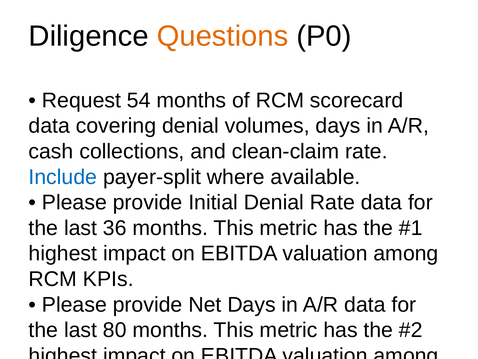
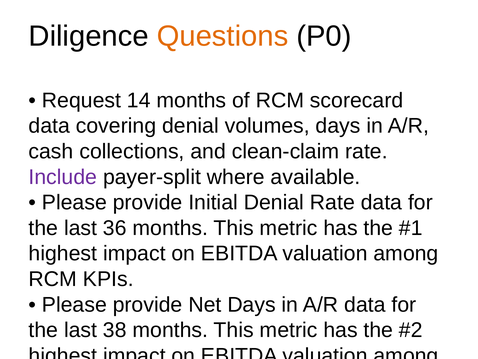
54: 54 -> 14
Include colour: blue -> purple
80: 80 -> 38
